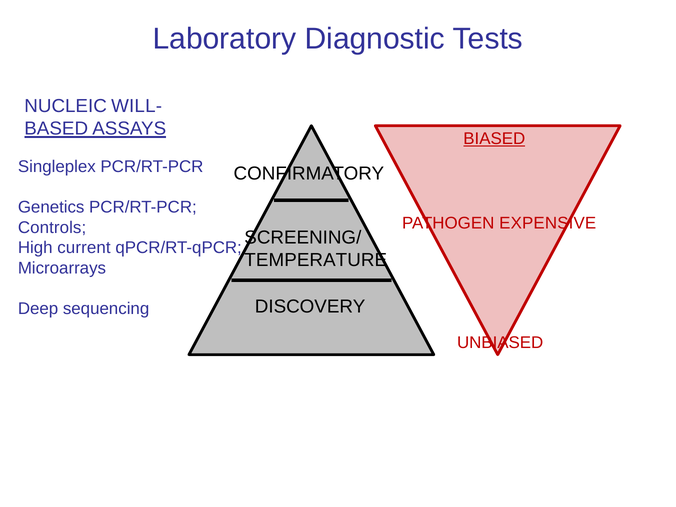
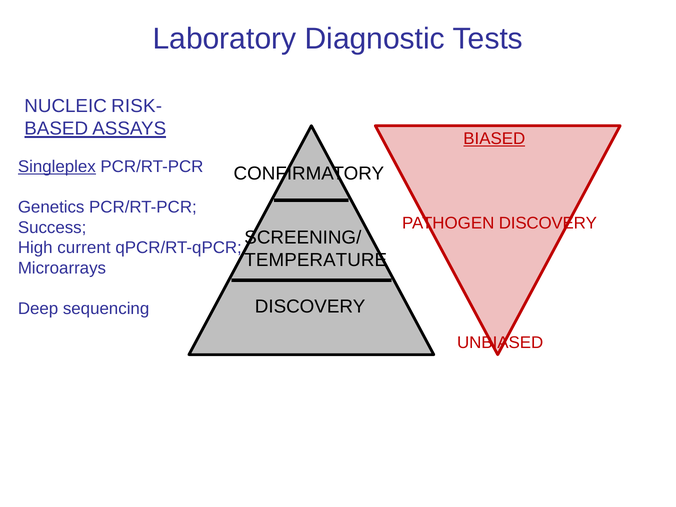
WILL-: WILL- -> RISK-
Singleplex underline: none -> present
PATHOGEN EXPENSIVE: EXPENSIVE -> DISCOVERY
Controls: Controls -> Success
